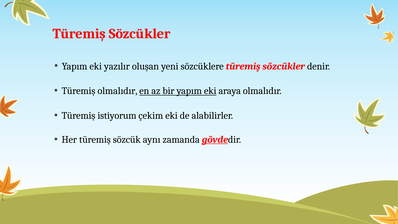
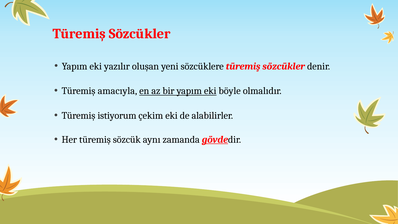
Türemiş olmalıdır: olmalıdır -> amacıyla
araya: araya -> böyle
